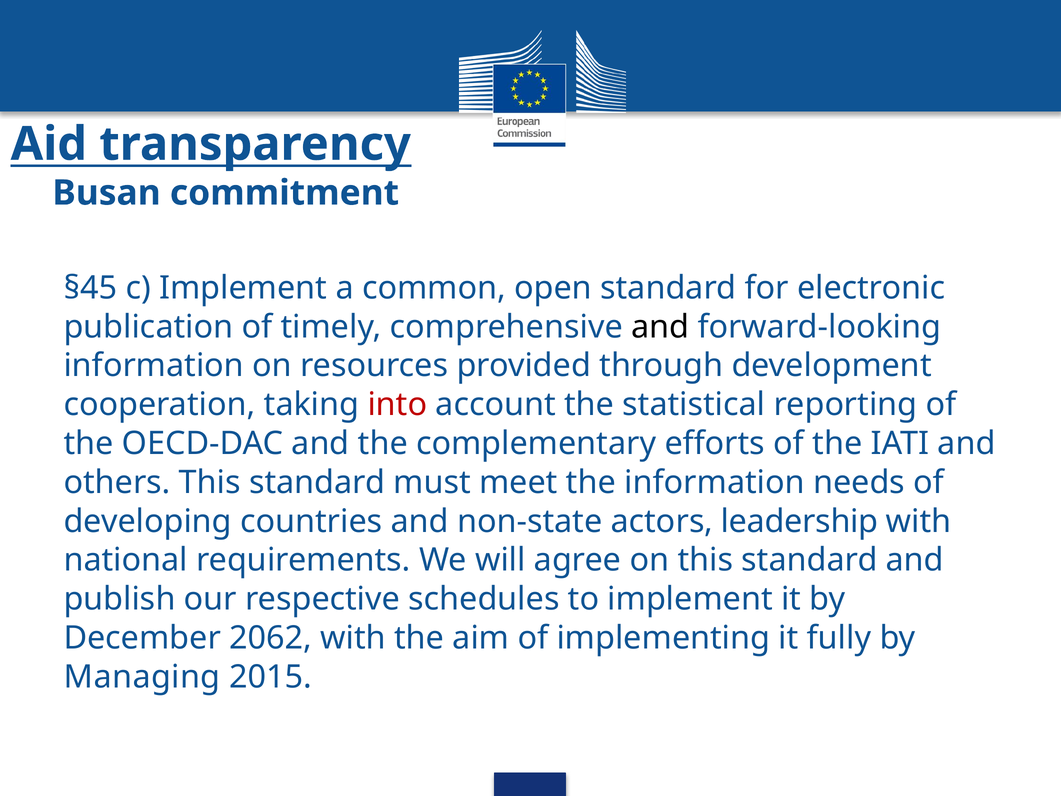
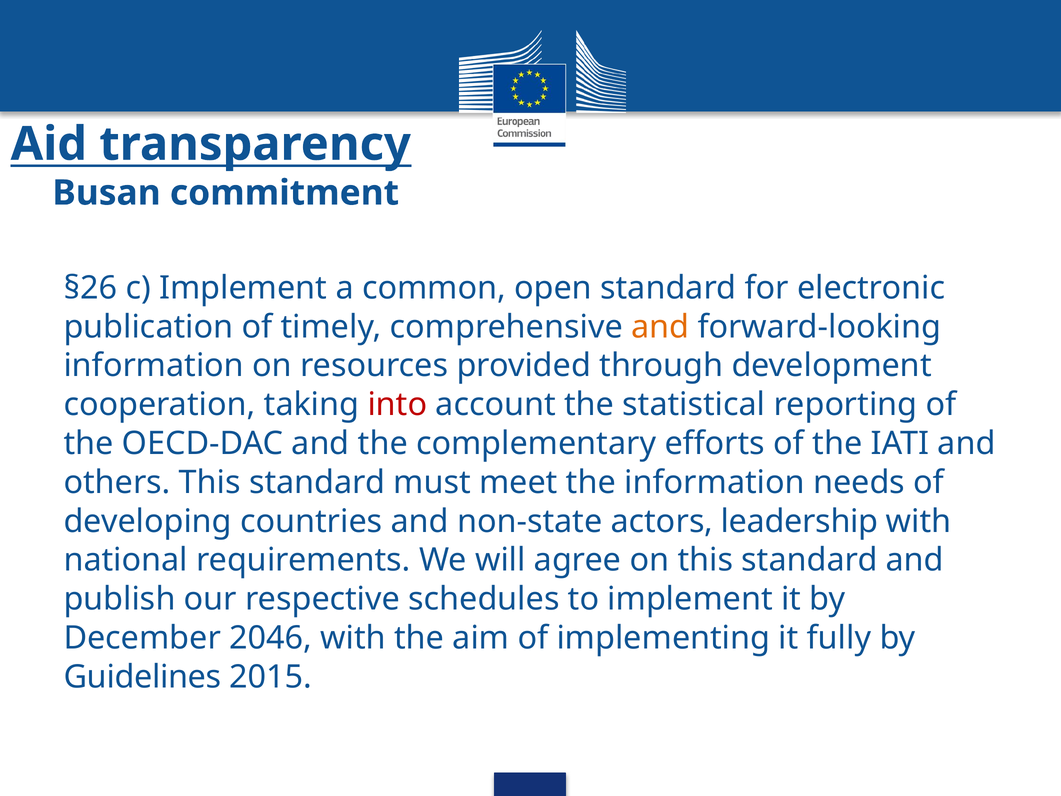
§45: §45 -> §26
and at (660, 327) colour: black -> orange
2062: 2062 -> 2046
Managing: Managing -> Guidelines
